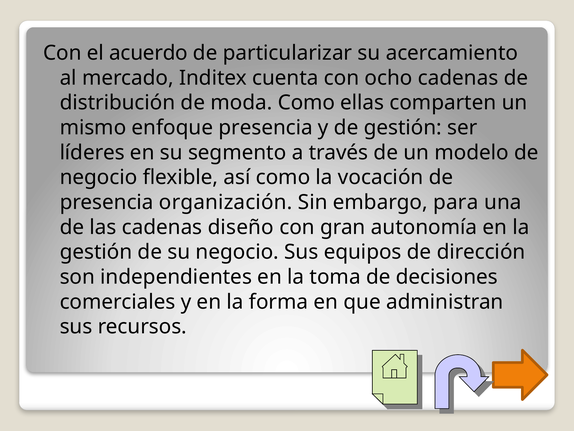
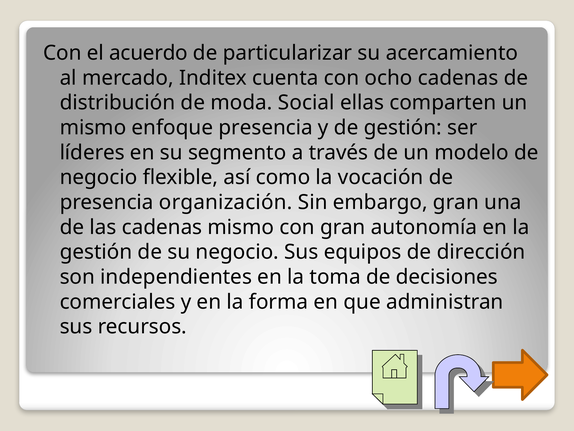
moda Como: Como -> Social
embargo para: para -> gran
cadenas diseño: diseño -> mismo
